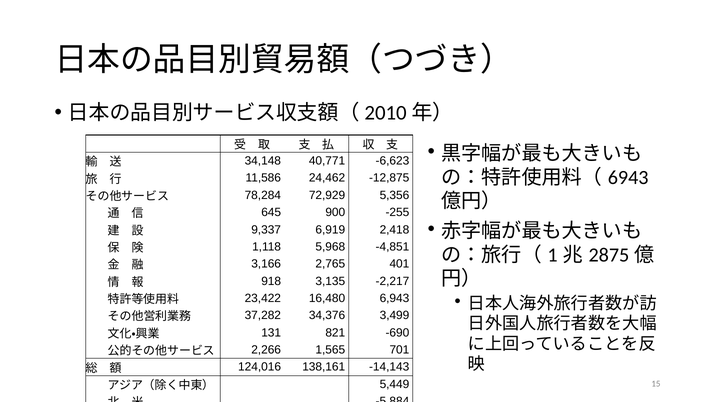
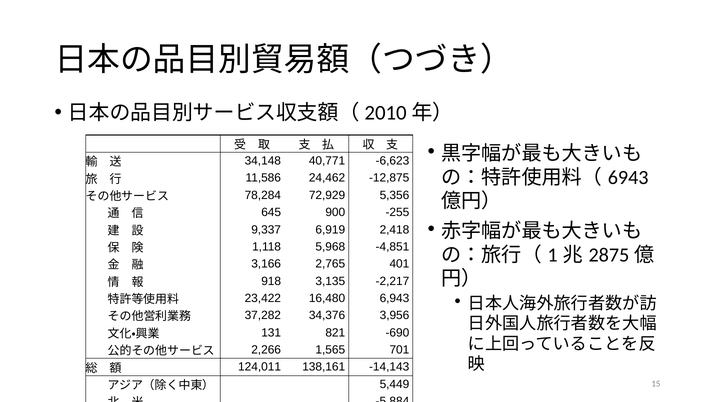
3,499: 3,499 -> 3,956
124,016: 124,016 -> 124,011
